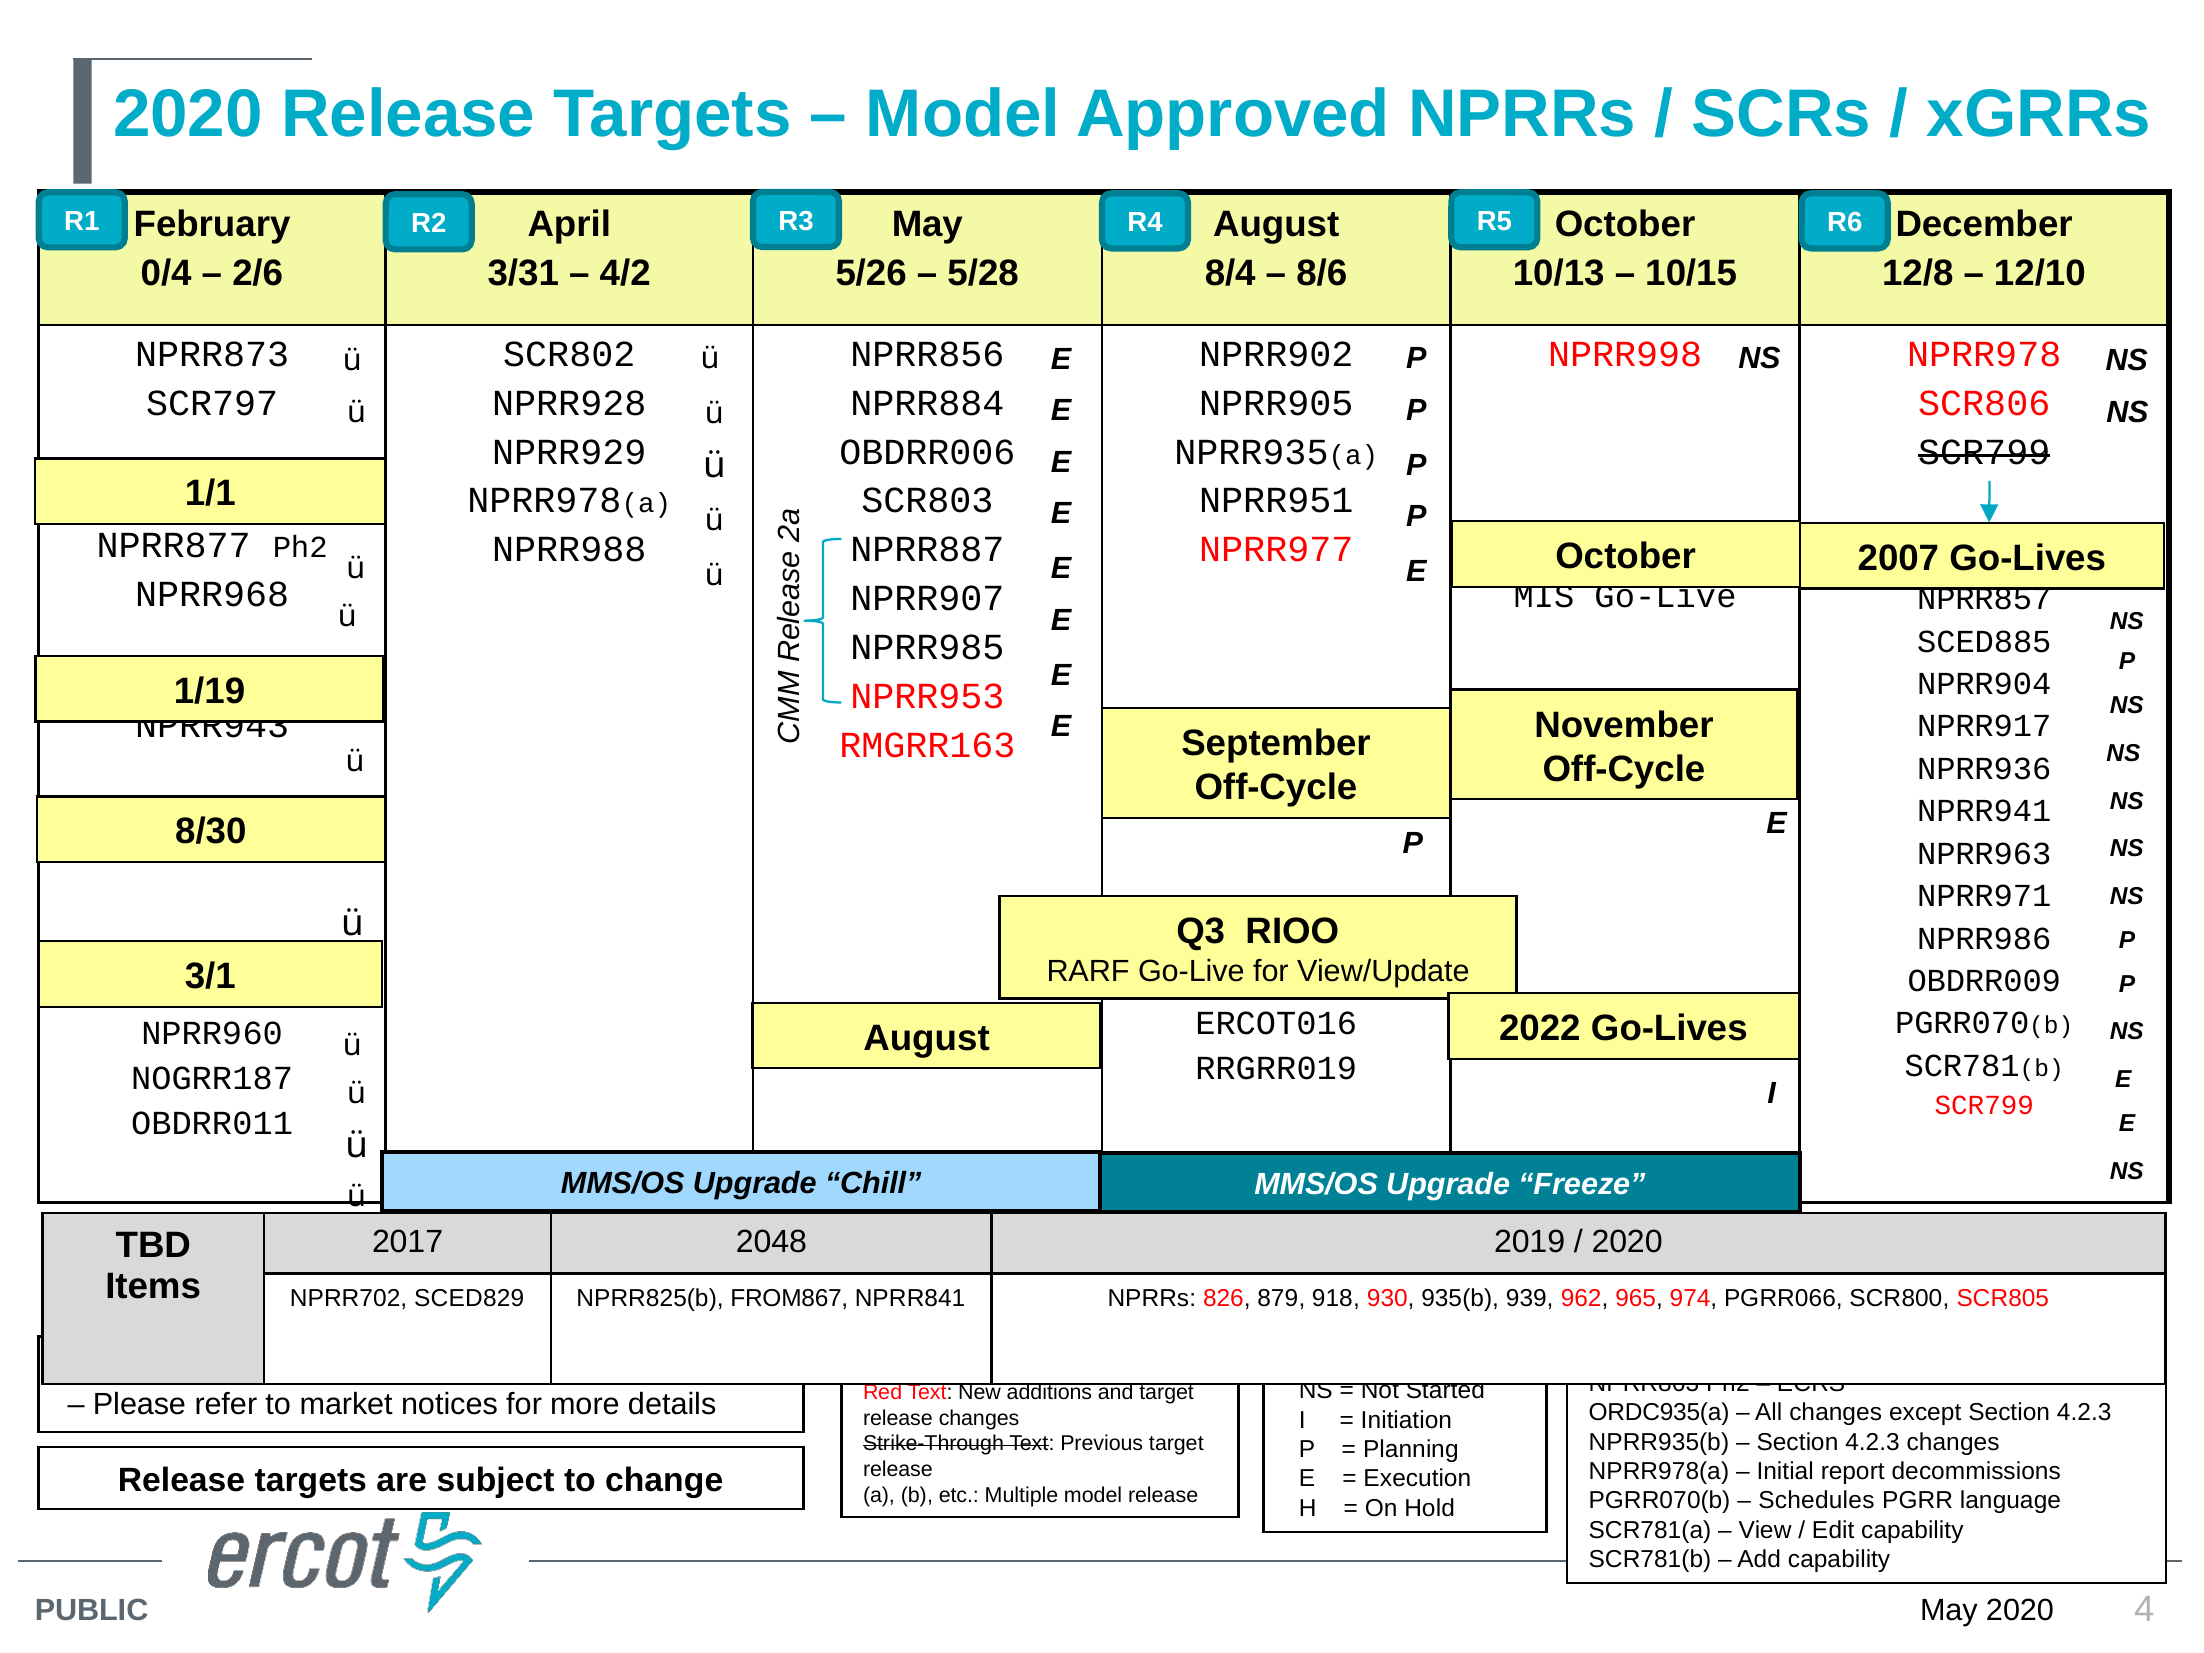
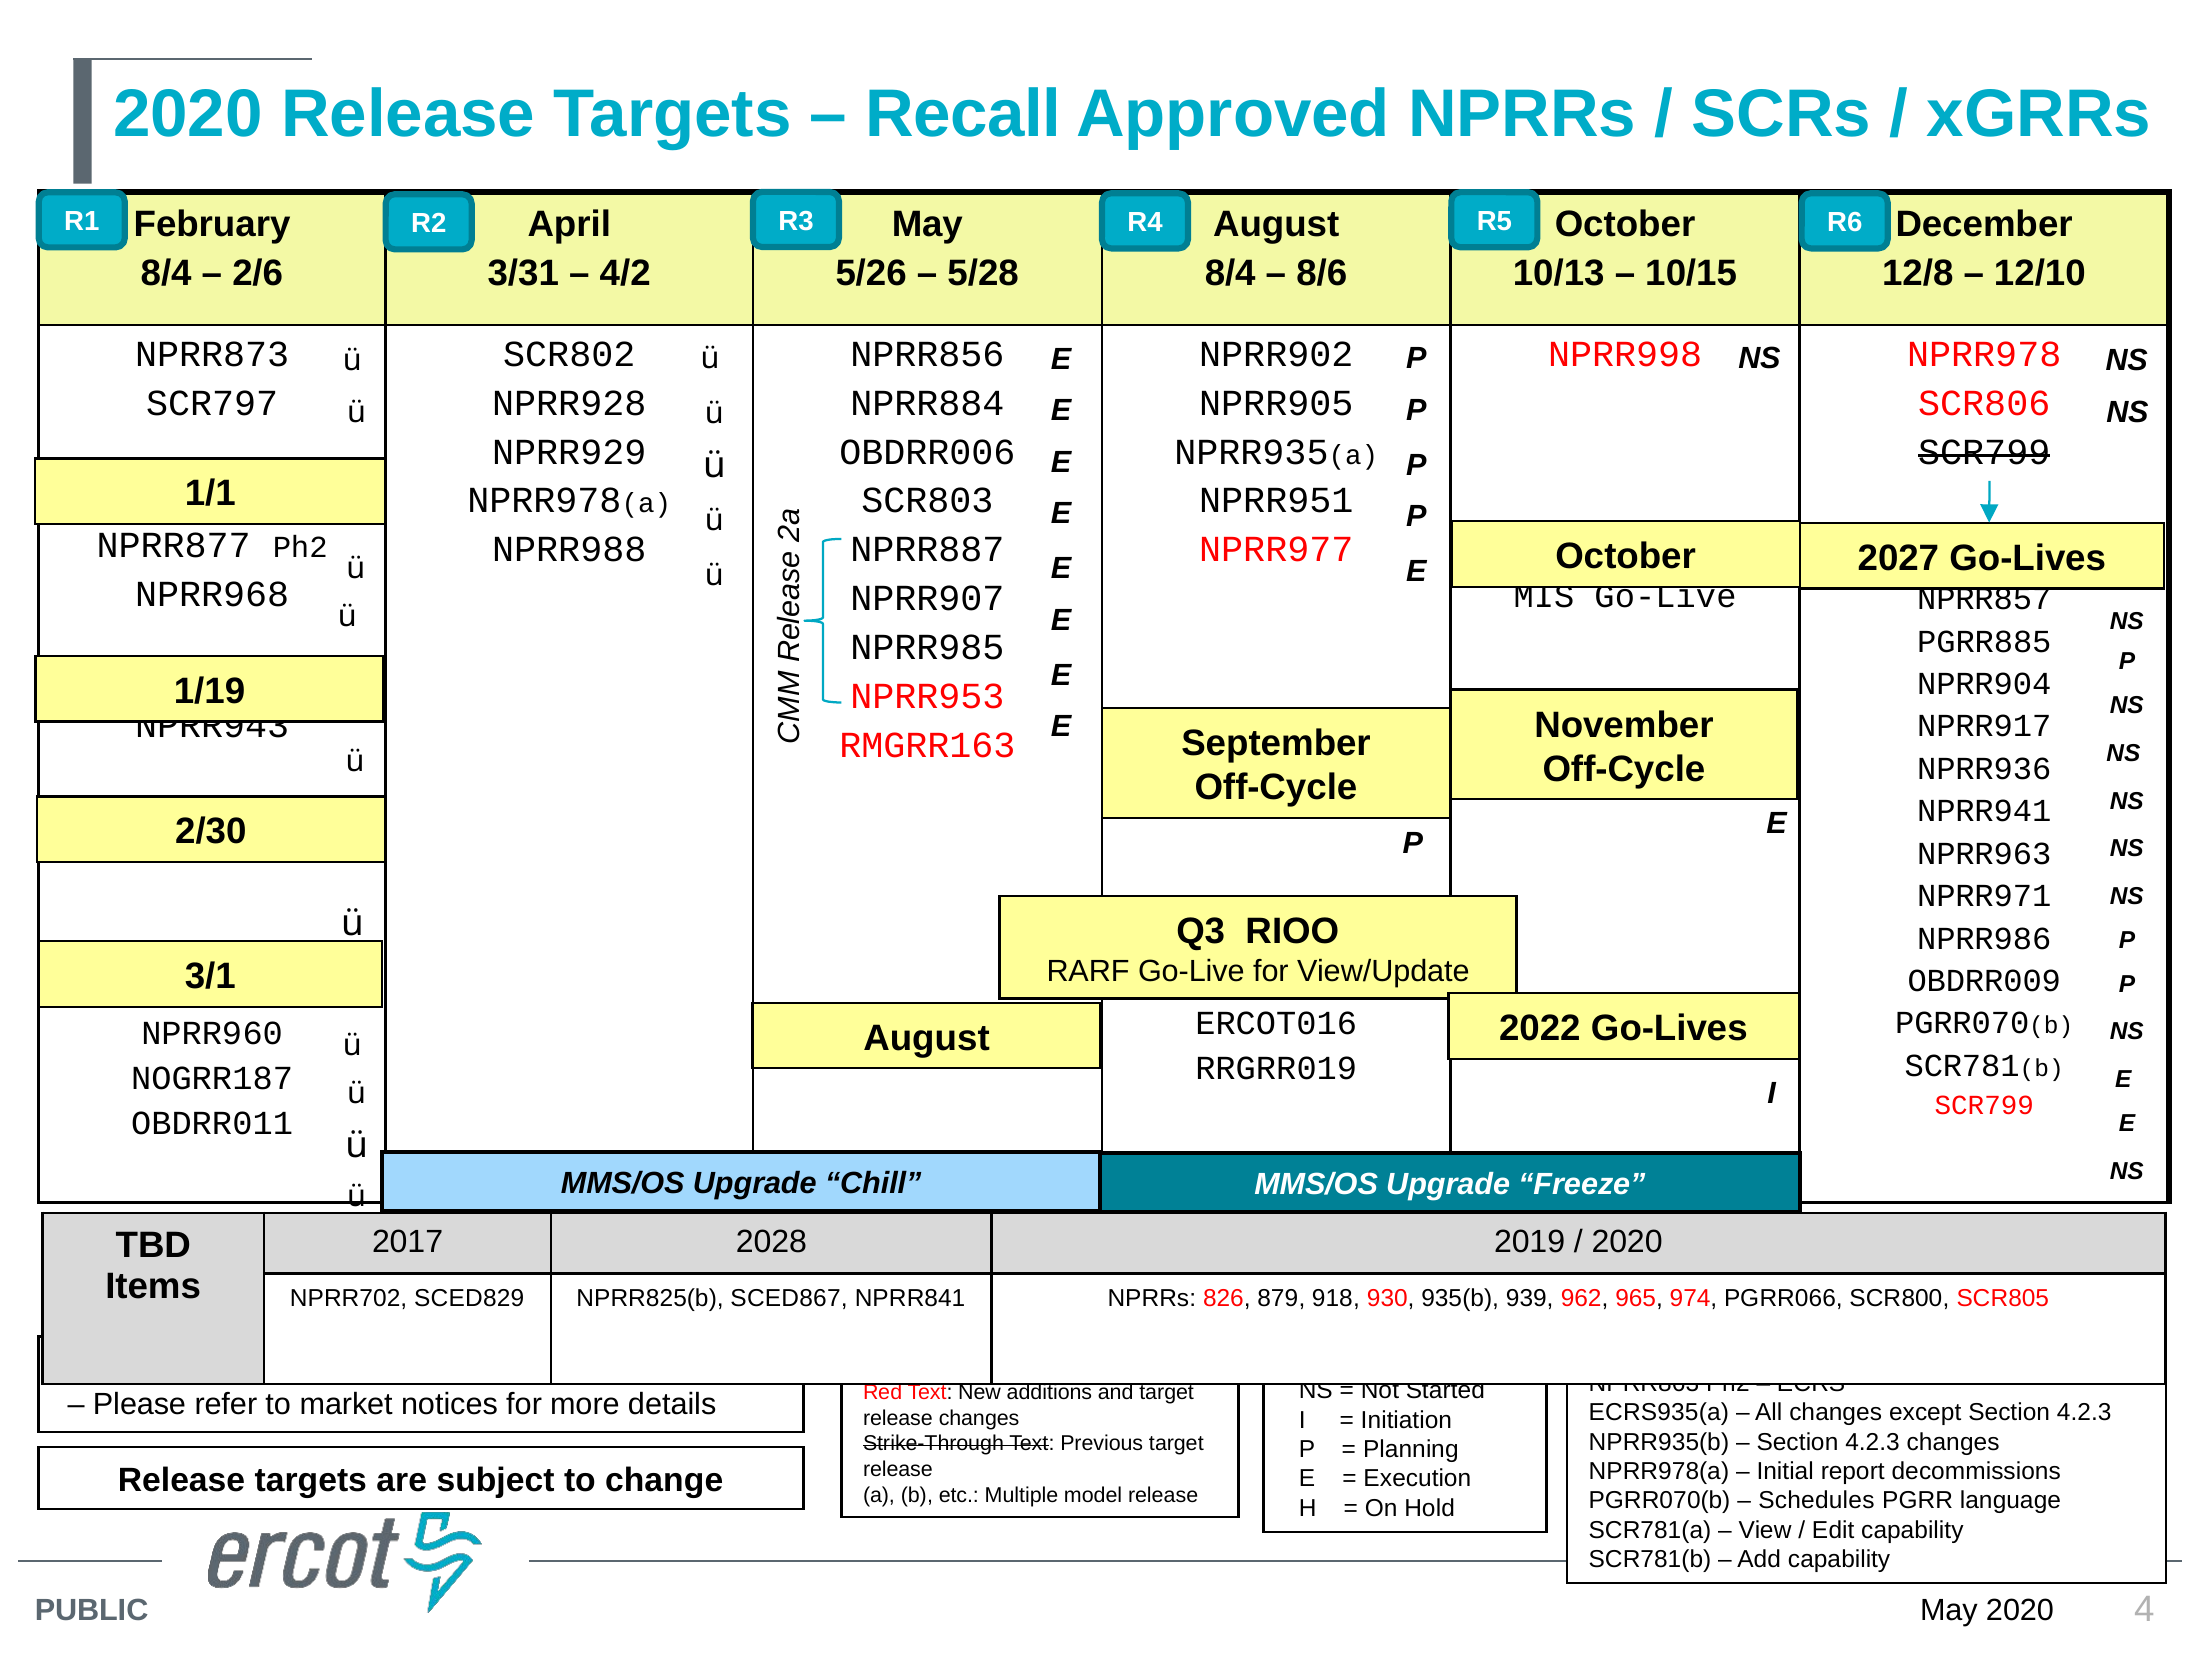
Model at (963, 115): Model -> Recall
0/4 at (166, 273): 0/4 -> 8/4
2007: 2007 -> 2027
SCED885: SCED885 -> PGRR885
8/30: 8/30 -> 2/30
2048: 2048 -> 2028
FROM867: FROM867 -> SCED867
ORDC935(a: ORDC935(a -> ECRS935(a
